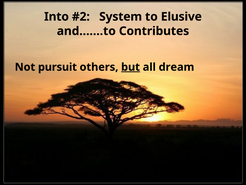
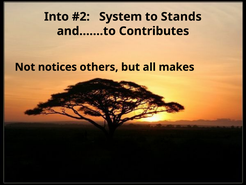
Elusive: Elusive -> Stands
pursuit: pursuit -> notices
but underline: present -> none
dream: dream -> makes
